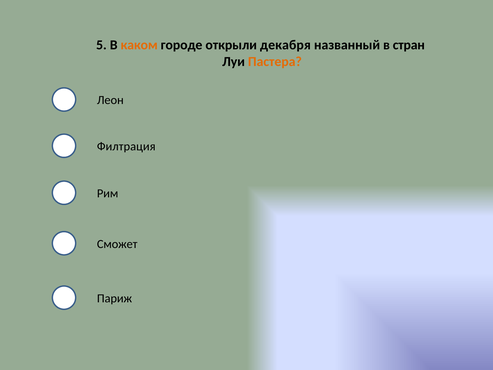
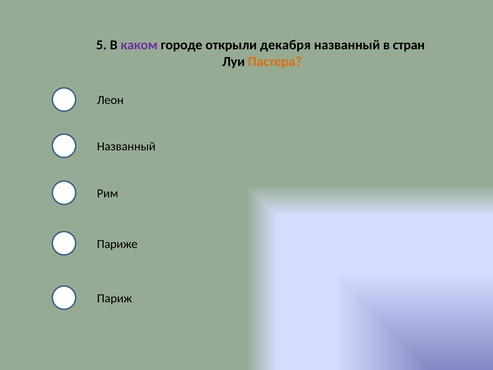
каком colour: orange -> purple
Филтрация at (126, 146): Филтрация -> Названный
Сможет: Сможет -> Париже
